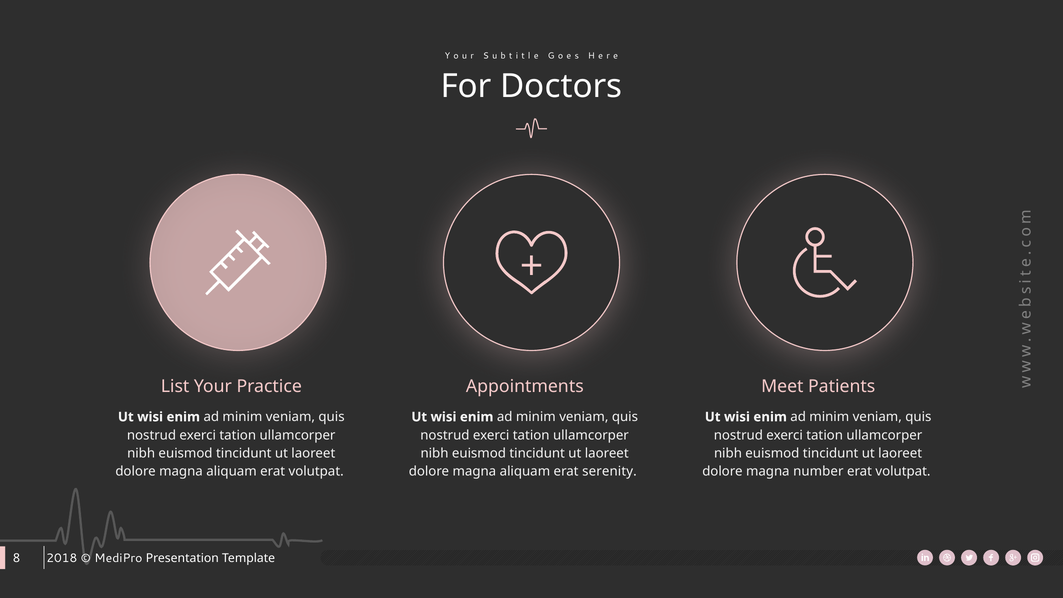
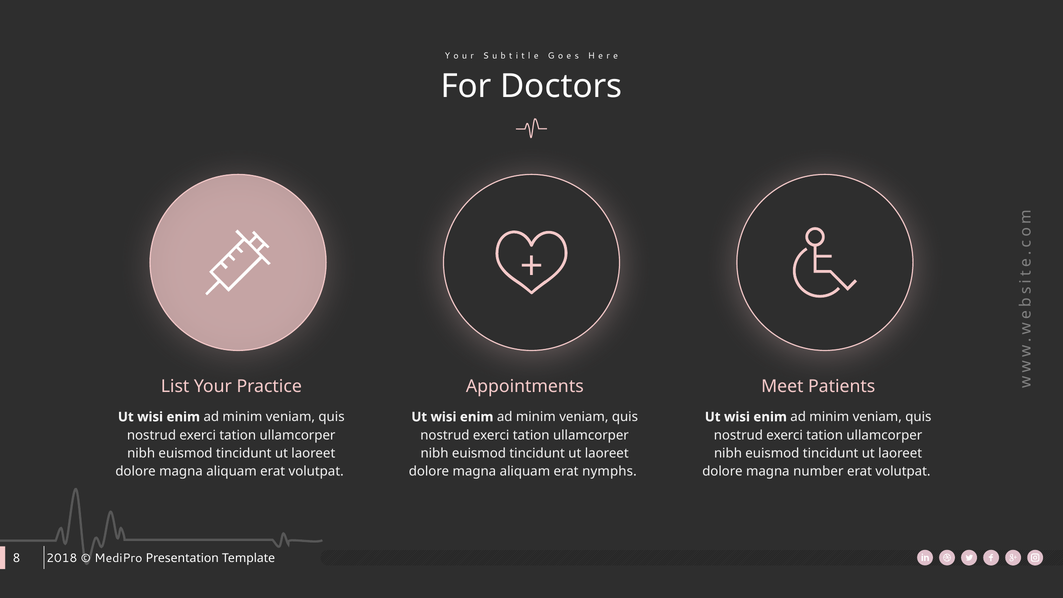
serenity: serenity -> nymphs
